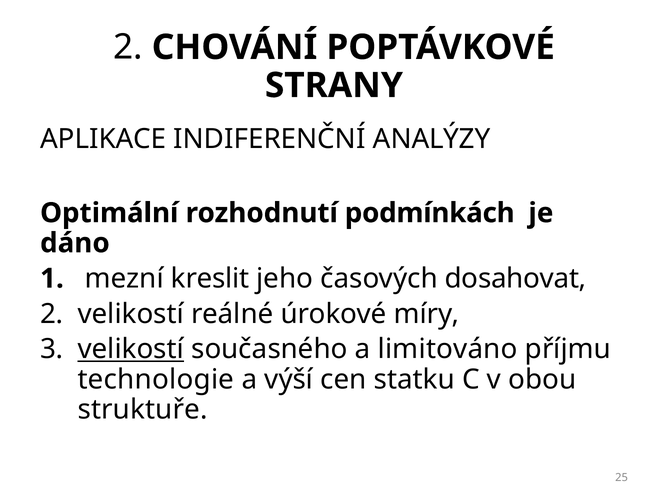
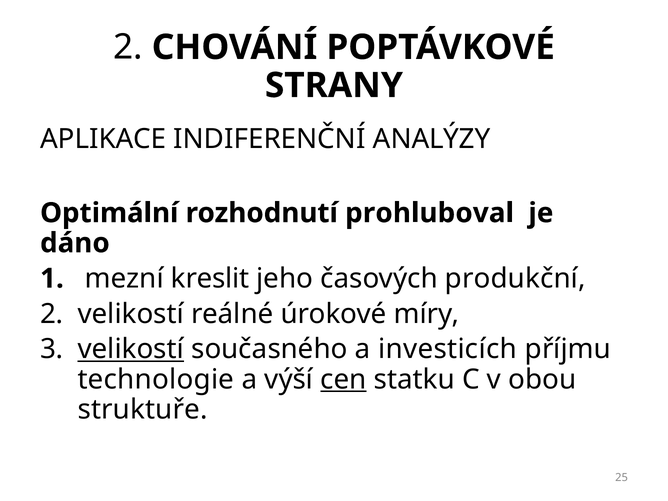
podmínkách: podmínkách -> prohluboval
dosahovat: dosahovat -> produkční
limitováno: limitováno -> investicích
cen underline: none -> present
